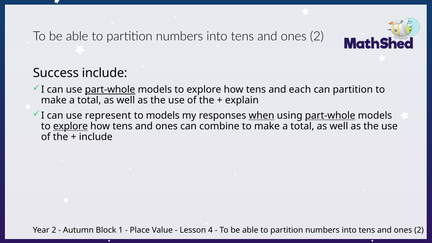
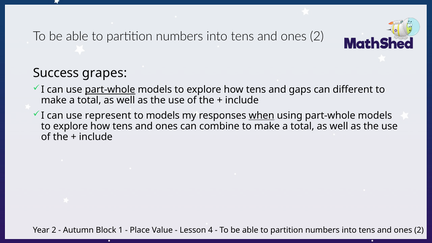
Success include: include -> grapes
each: each -> gaps
can partition: partition -> different
explain at (242, 100): explain -> include
part-whole at (330, 116) underline: present -> none
explore at (70, 126) underline: present -> none
